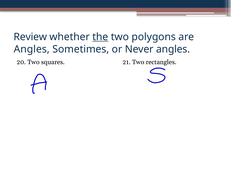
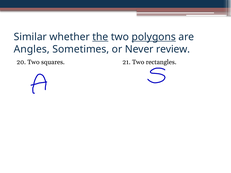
Review: Review -> Similar
polygons underline: none -> present
Never angles: angles -> review
